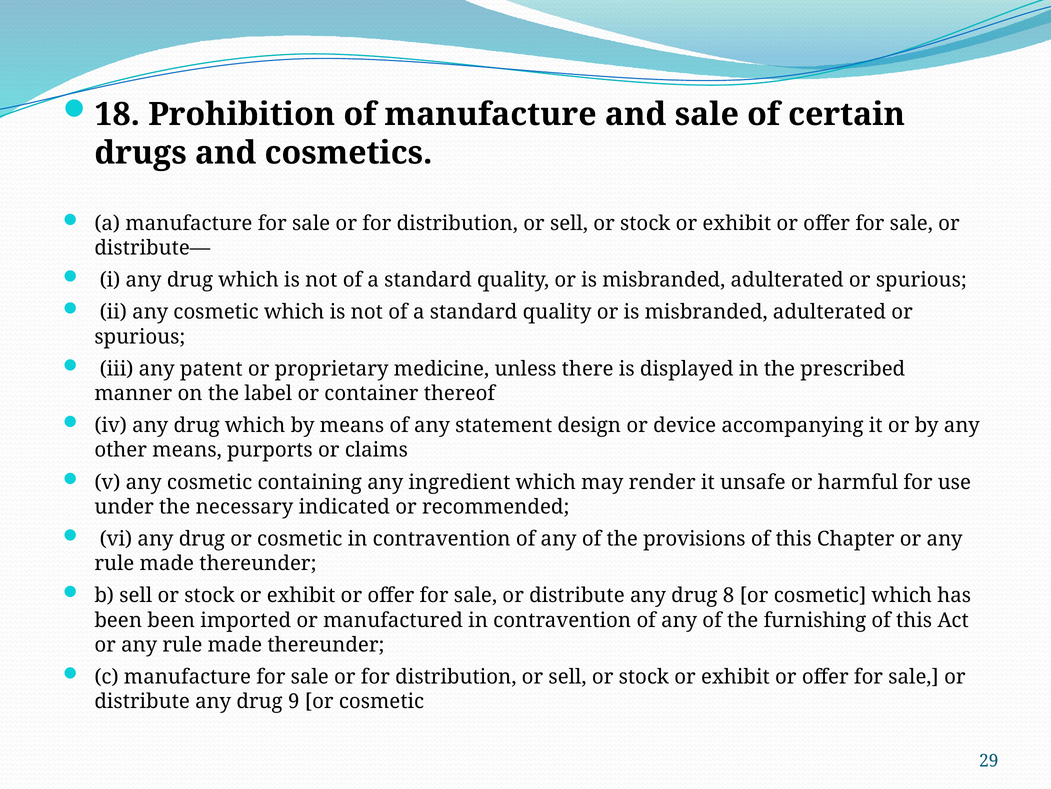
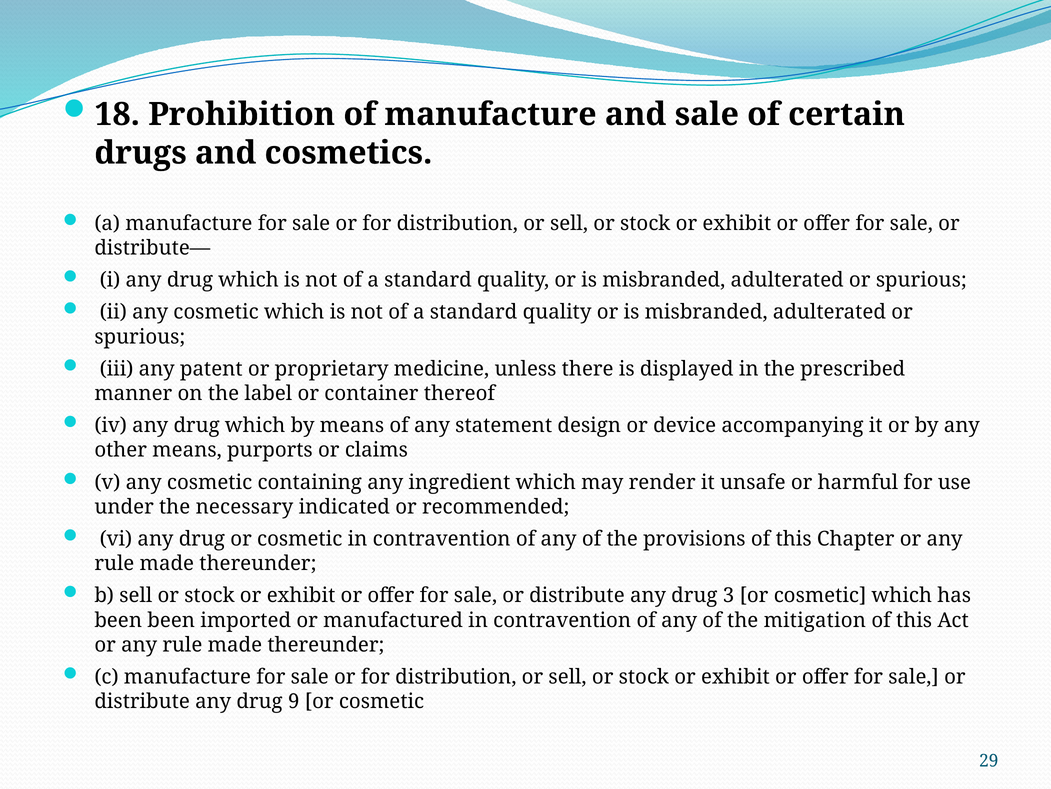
8: 8 -> 3
furnishing: furnishing -> mitigation
